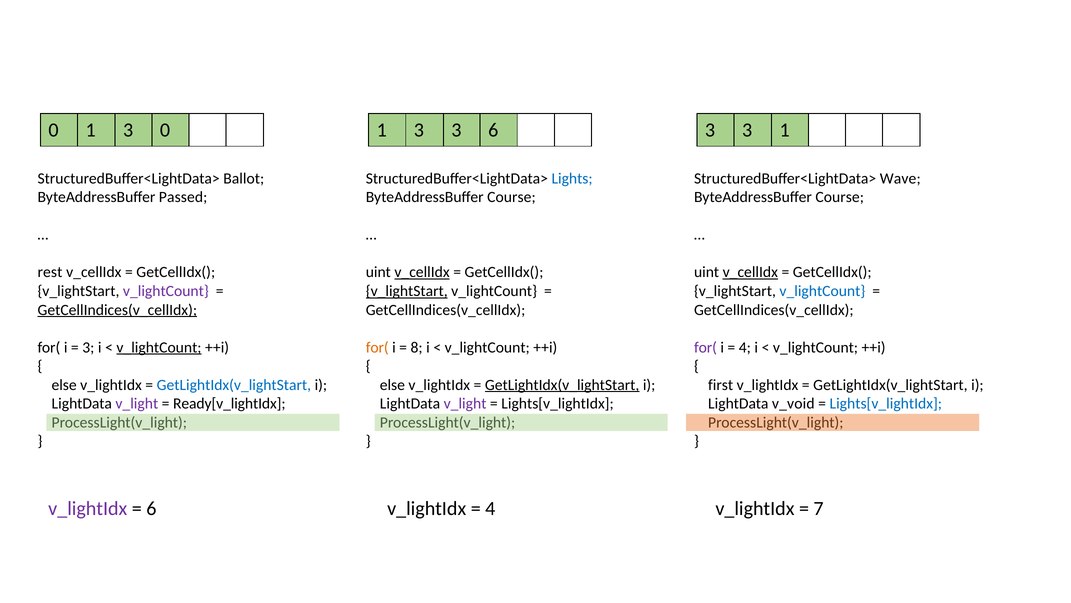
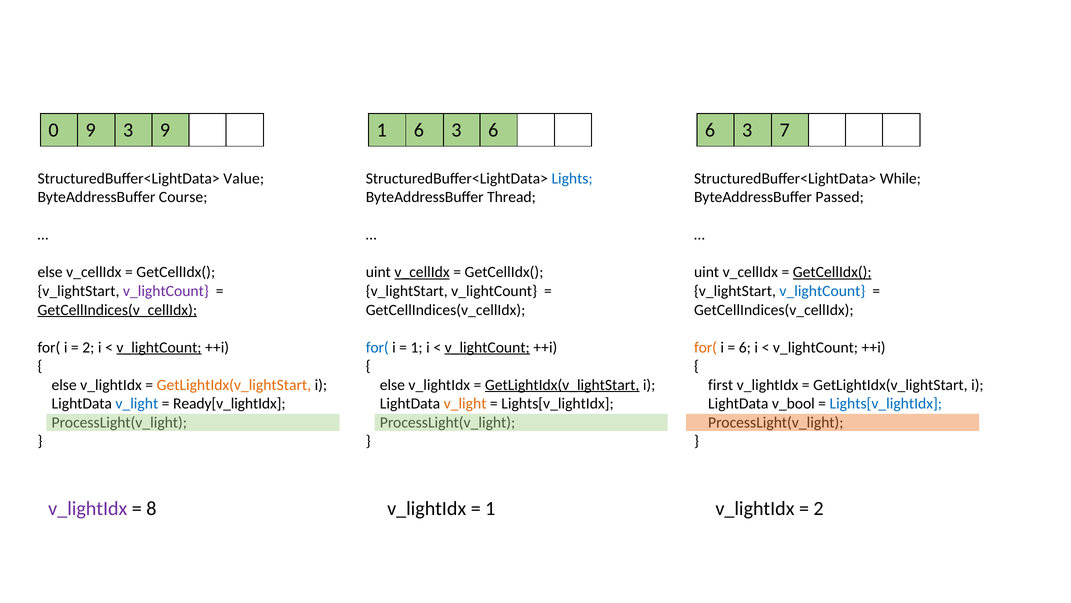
1 at (91, 130): 1 -> 9
3 0: 0 -> 9
3 at (419, 130): 3 -> 6
6 3: 3 -> 6
3 1: 1 -> 7
Ballot: Ballot -> Value
Wave: Wave -> While
Passed: Passed -> Course
Course at (511, 197): Course -> Thread
Course at (840, 197): Course -> Passed
rest at (50, 272): rest -> else
v_cellIdx at (750, 272) underline: present -> none
GetCellIdx( at (832, 272) underline: none -> present
v_lightStart at (407, 291) underline: present -> none
3 at (88, 347): 3 -> 2
for( at (377, 347) colour: orange -> blue
8 at (417, 347): 8 -> 1
v_lightCount at (487, 347) underline: none -> present
for( at (705, 347) colour: purple -> orange
4 at (745, 347): 4 -> 6
GetLightIdx(v_lightStart at (234, 385) colour: blue -> orange
v_light at (137, 403) colour: purple -> blue
v_light at (465, 403) colour: purple -> orange
v_void: v_void -> v_bool
6 at (151, 508): 6 -> 8
4 at (490, 508): 4 -> 1
7 at (819, 508): 7 -> 2
